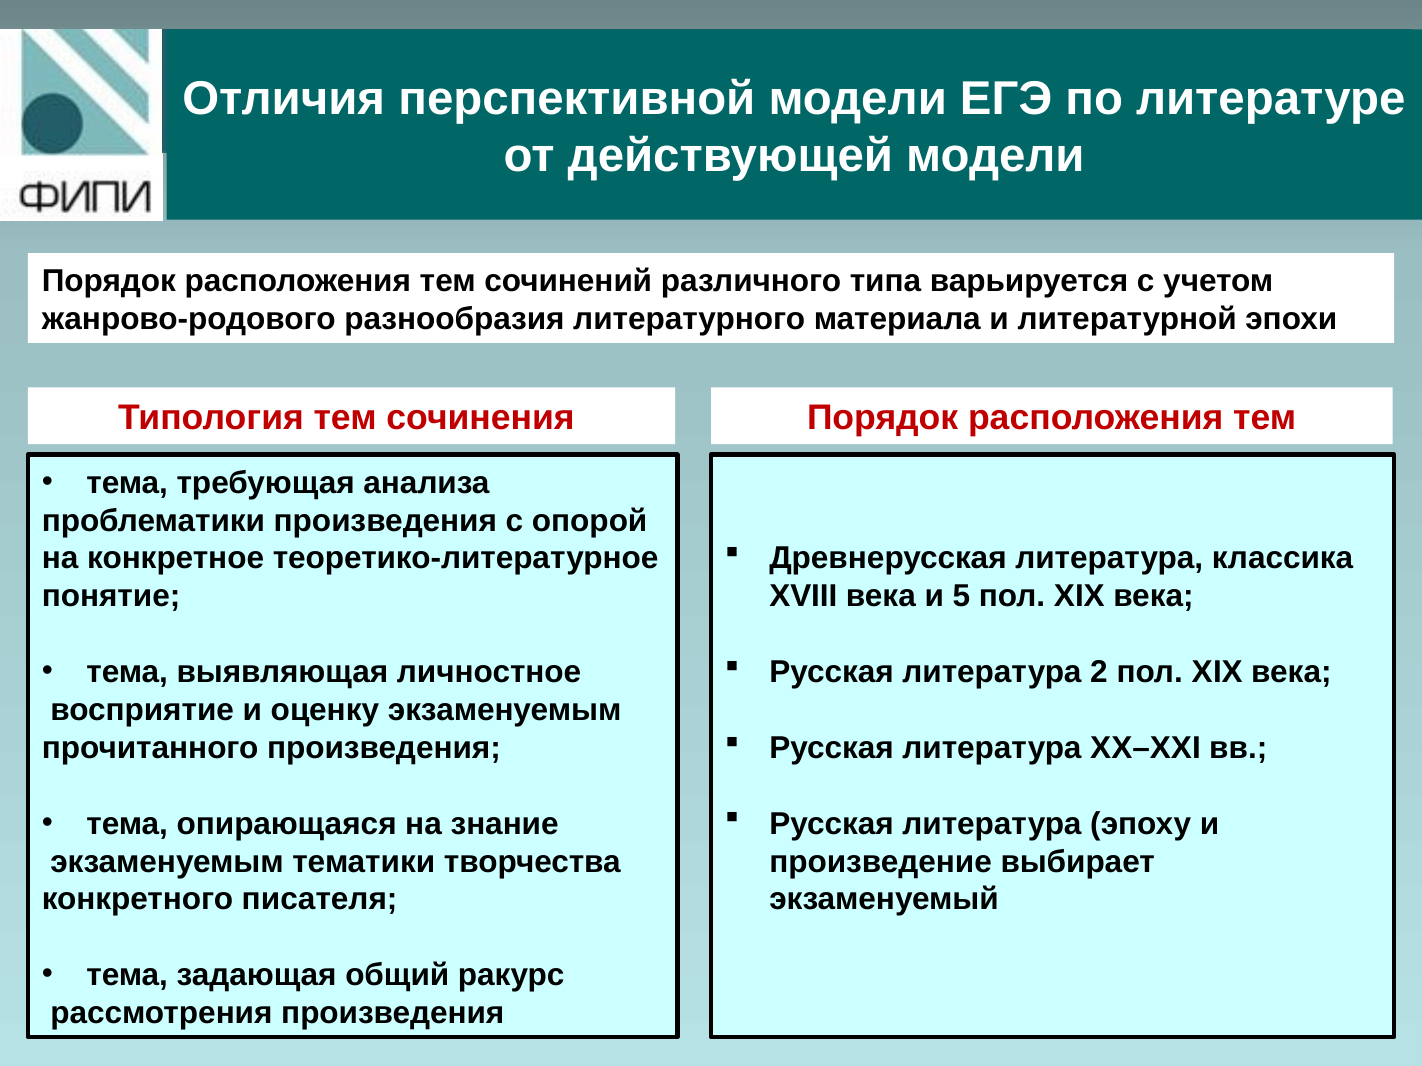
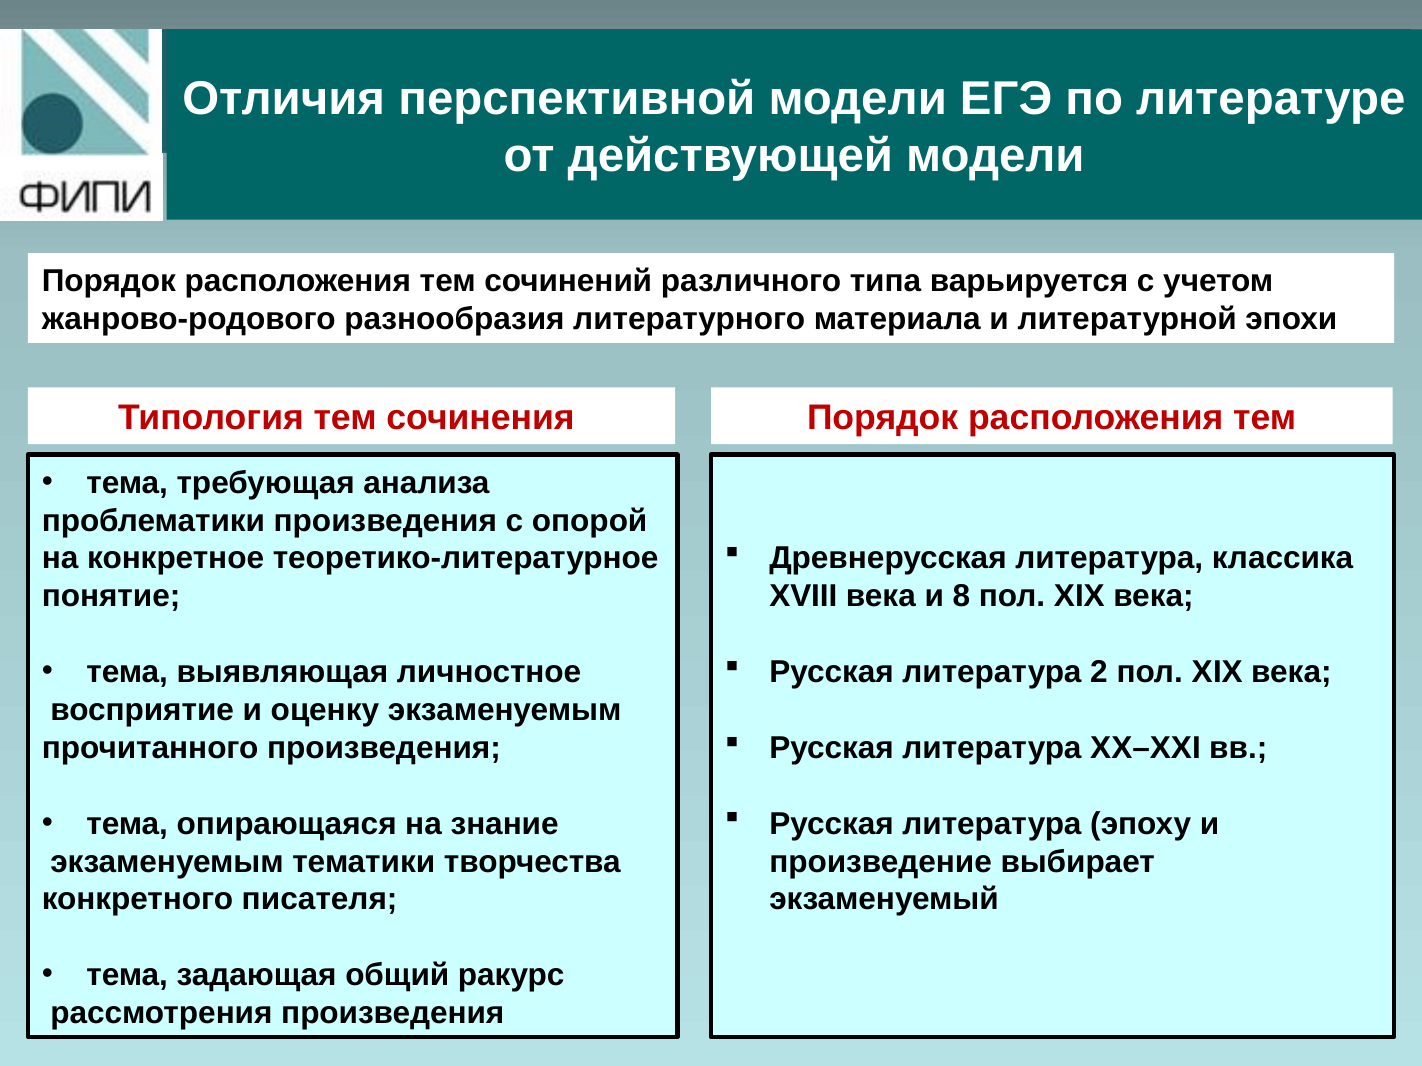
5: 5 -> 8
